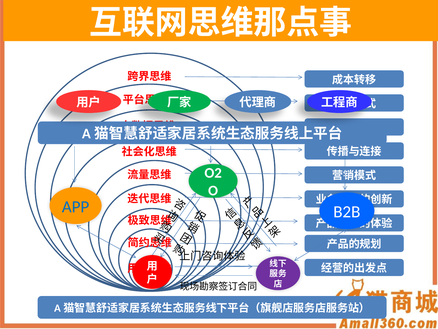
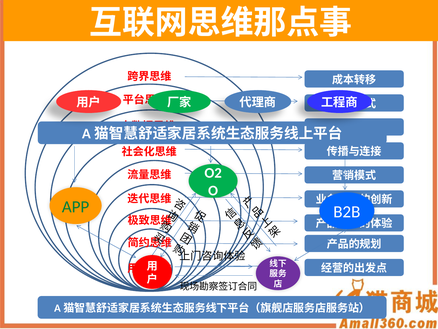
APP colour: blue -> green
